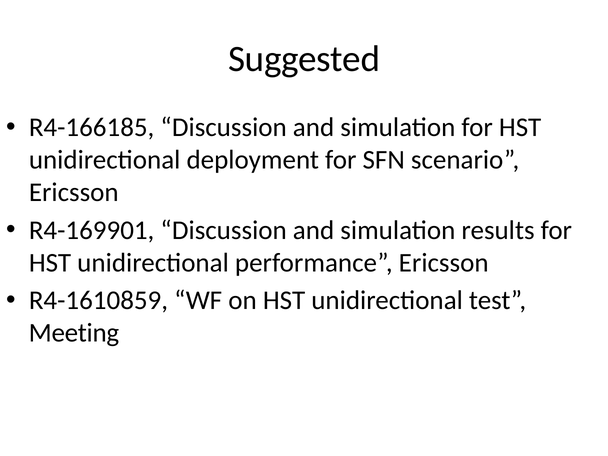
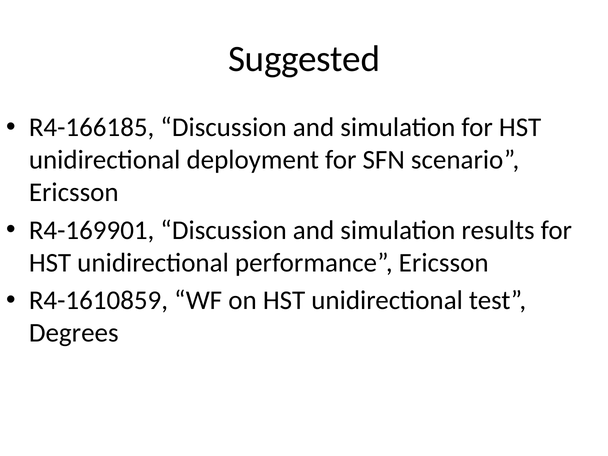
Meeting: Meeting -> Degrees
